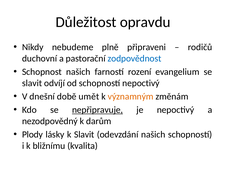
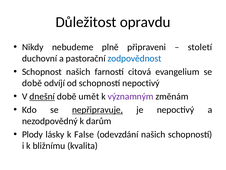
rodičů: rodičů -> století
rození: rození -> citová
slavit at (32, 83): slavit -> době
dnešní underline: none -> present
významným colour: orange -> purple
k Slavit: Slavit -> False
